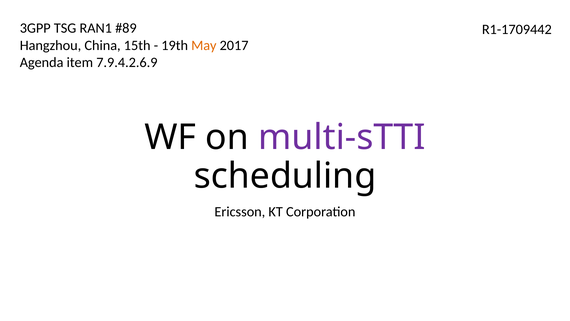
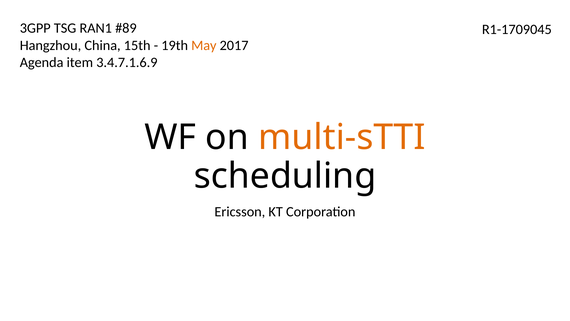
R1-1709442: R1-1709442 -> R1-1709045
7.9.4.2.6.9: 7.9.4.2.6.9 -> 3.4.7.1.6.9
multi-sTTI colour: purple -> orange
